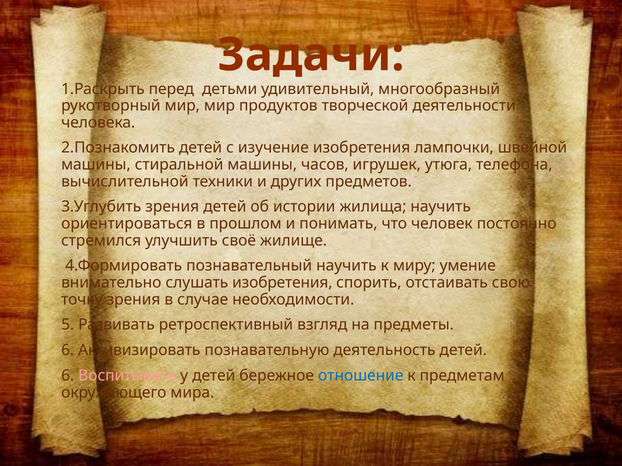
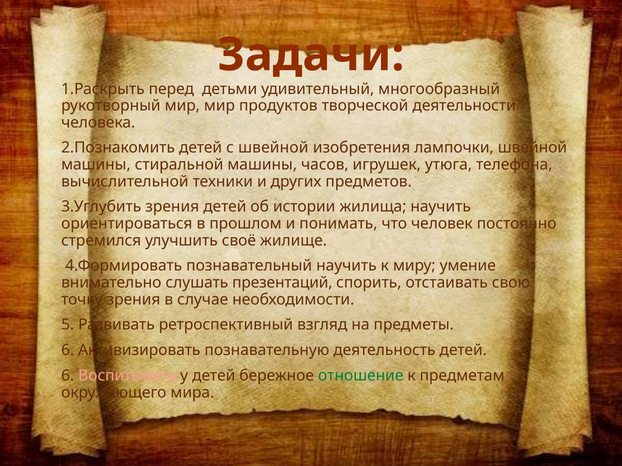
с изучение: изучение -> швейной
слушать изобретения: изобретения -> презентаций
отношение colour: blue -> green
